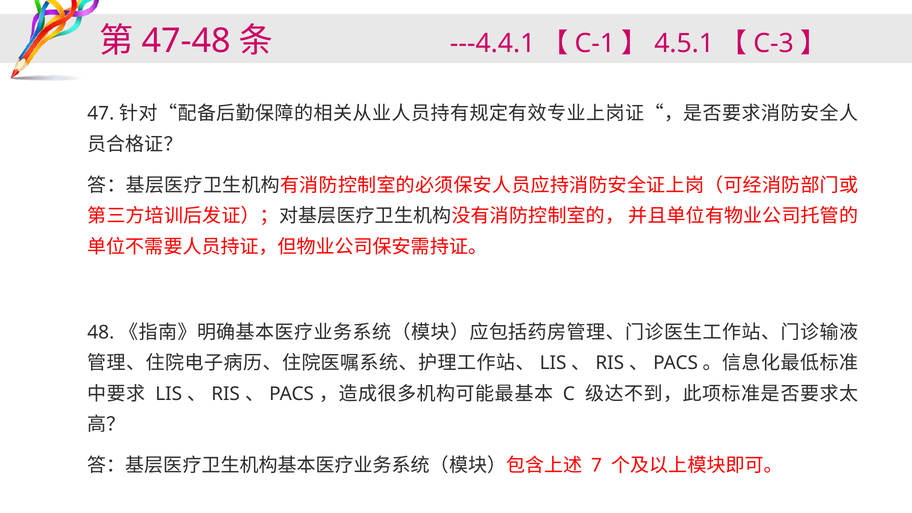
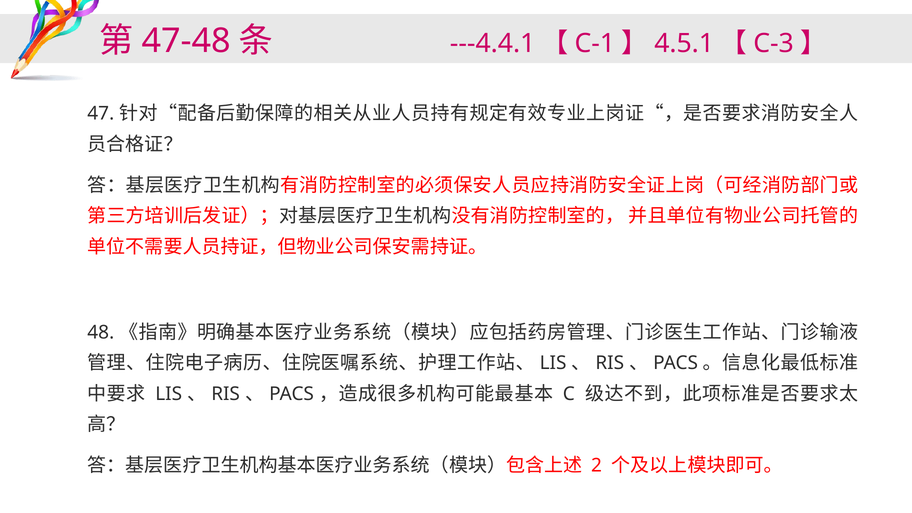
7: 7 -> 2
